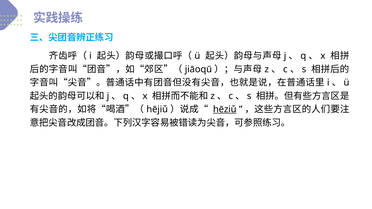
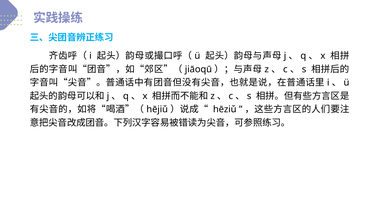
hēziǔ underline: present -> none
